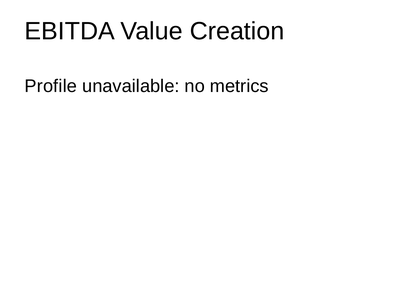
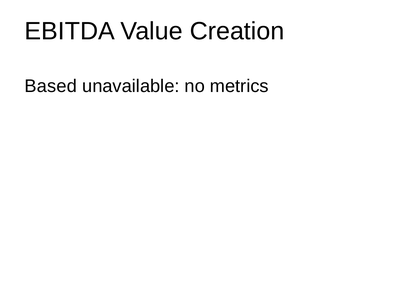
Profile: Profile -> Based
